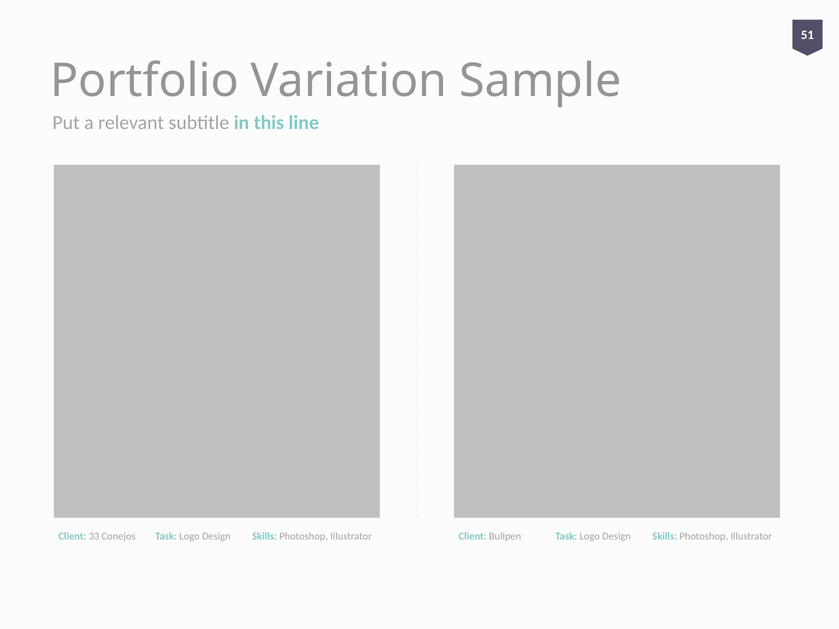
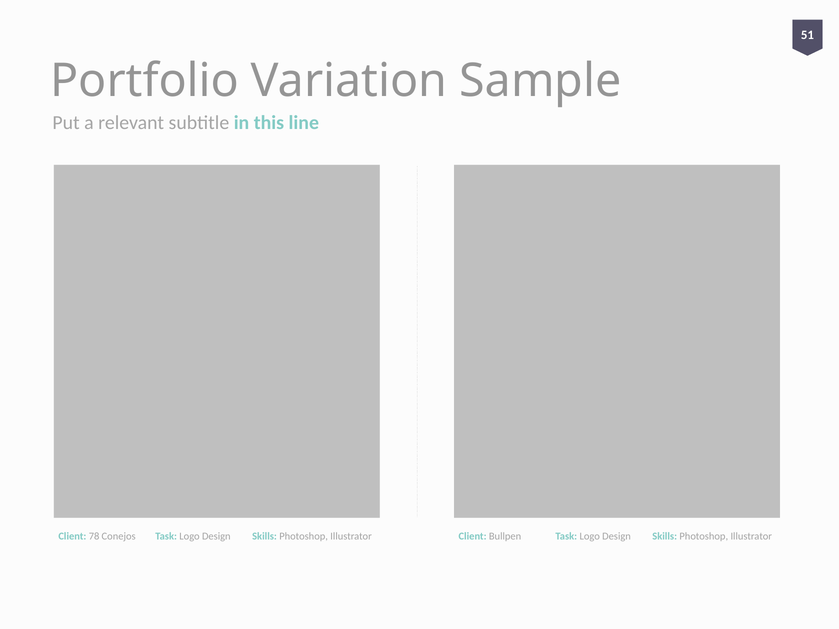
33: 33 -> 78
